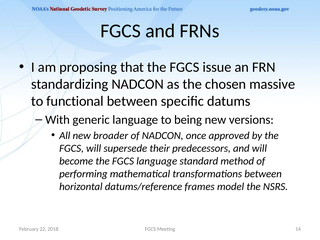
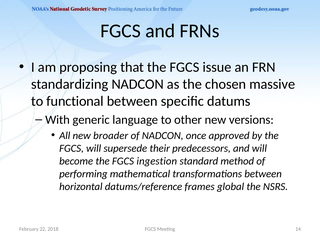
being: being -> other
FGCS language: language -> ingestion
model: model -> global
